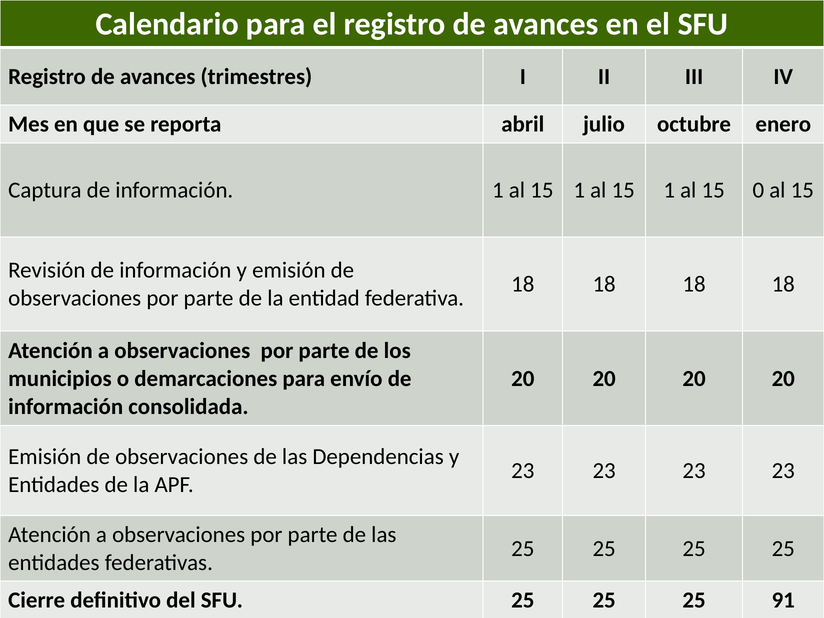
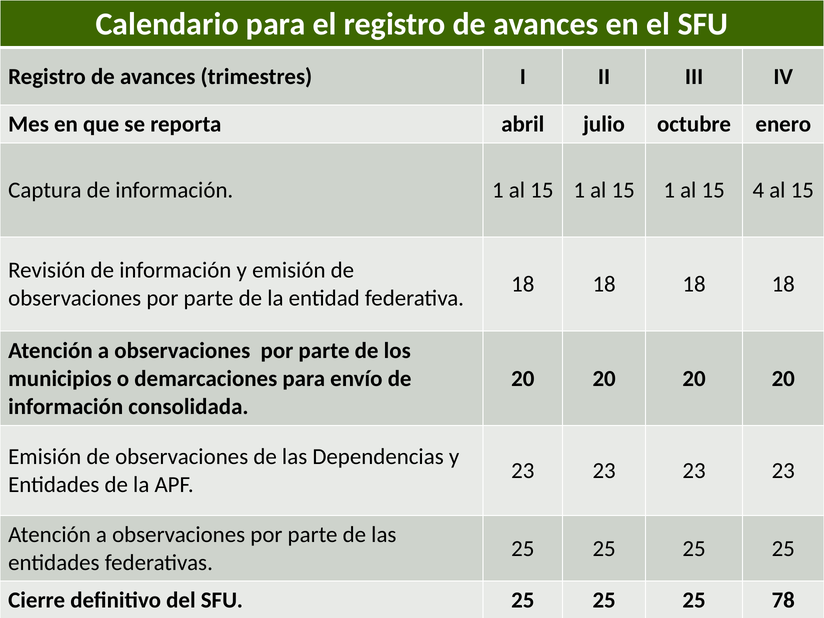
0: 0 -> 4
91: 91 -> 78
